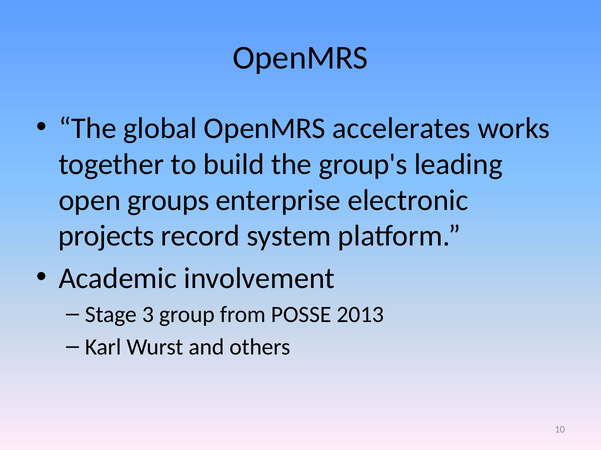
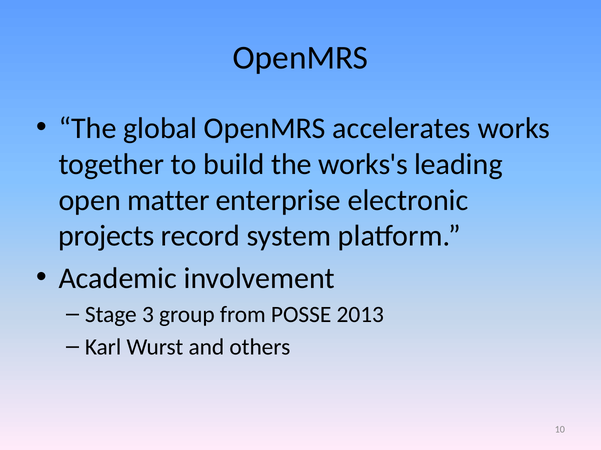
group's: group's -> works's
groups: groups -> matter
